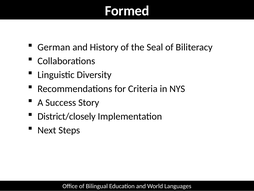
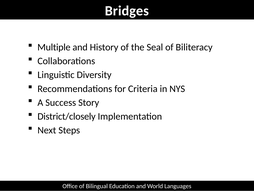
Formed: Formed -> Bridges
German: German -> Multiple
